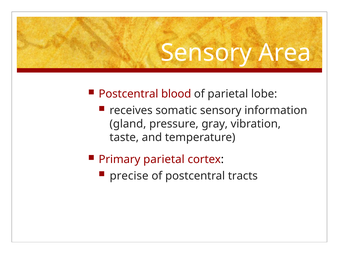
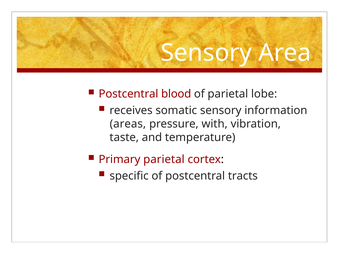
gland: gland -> areas
gray: gray -> with
precise: precise -> specific
